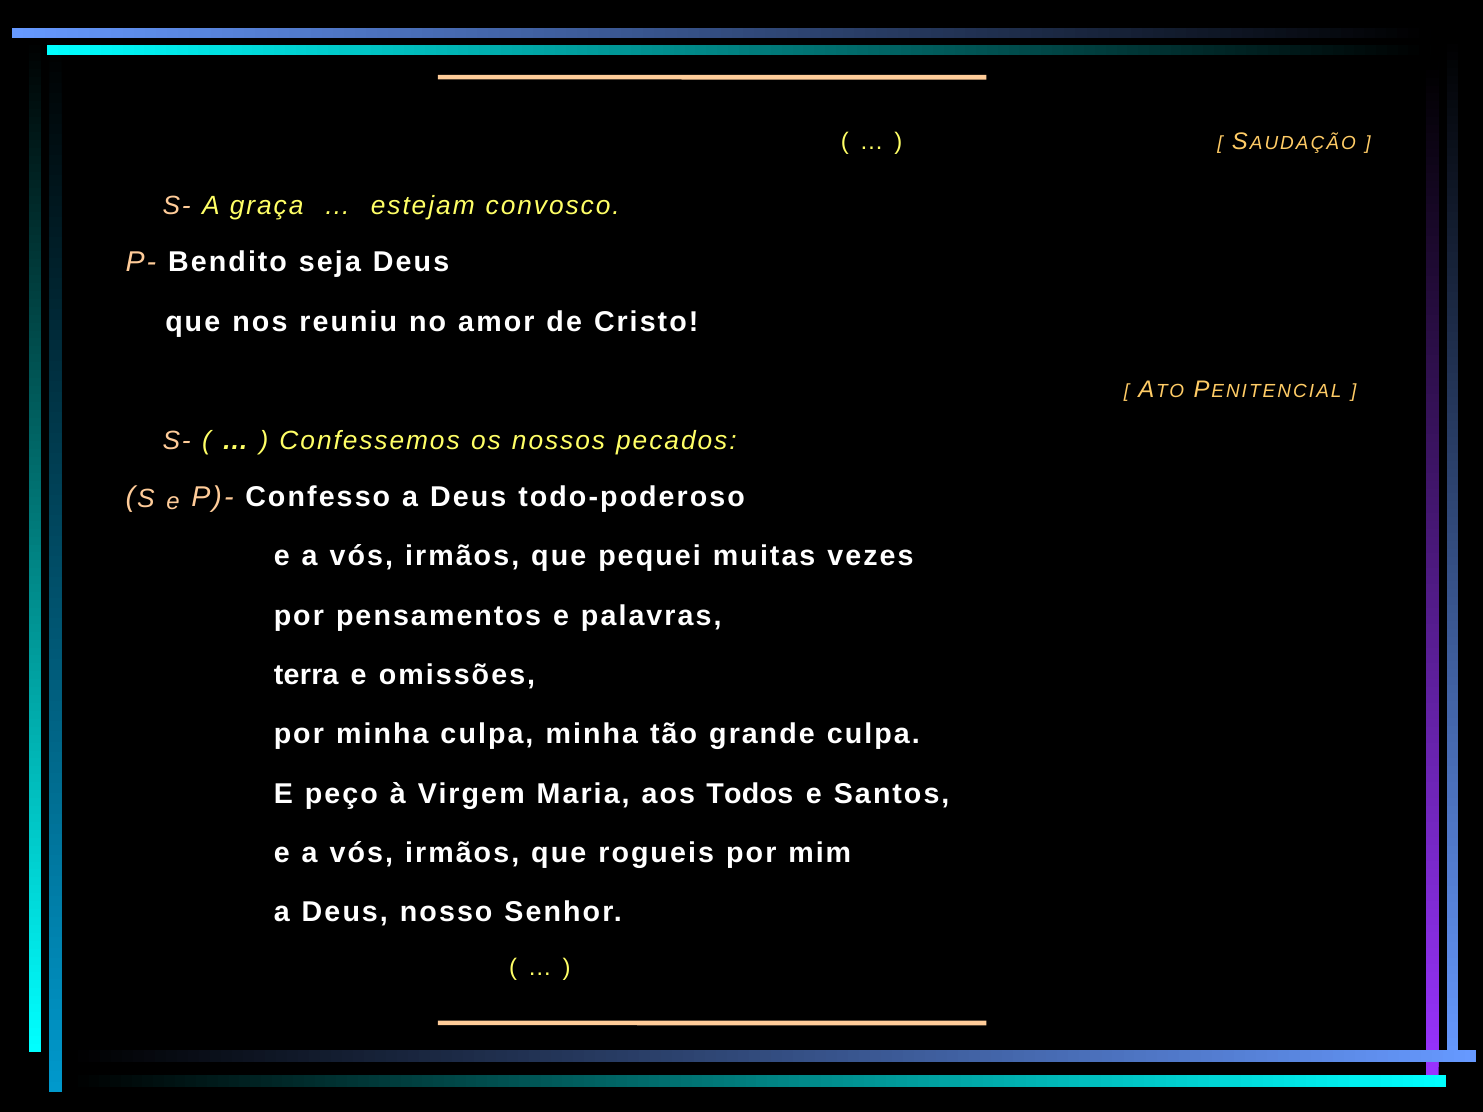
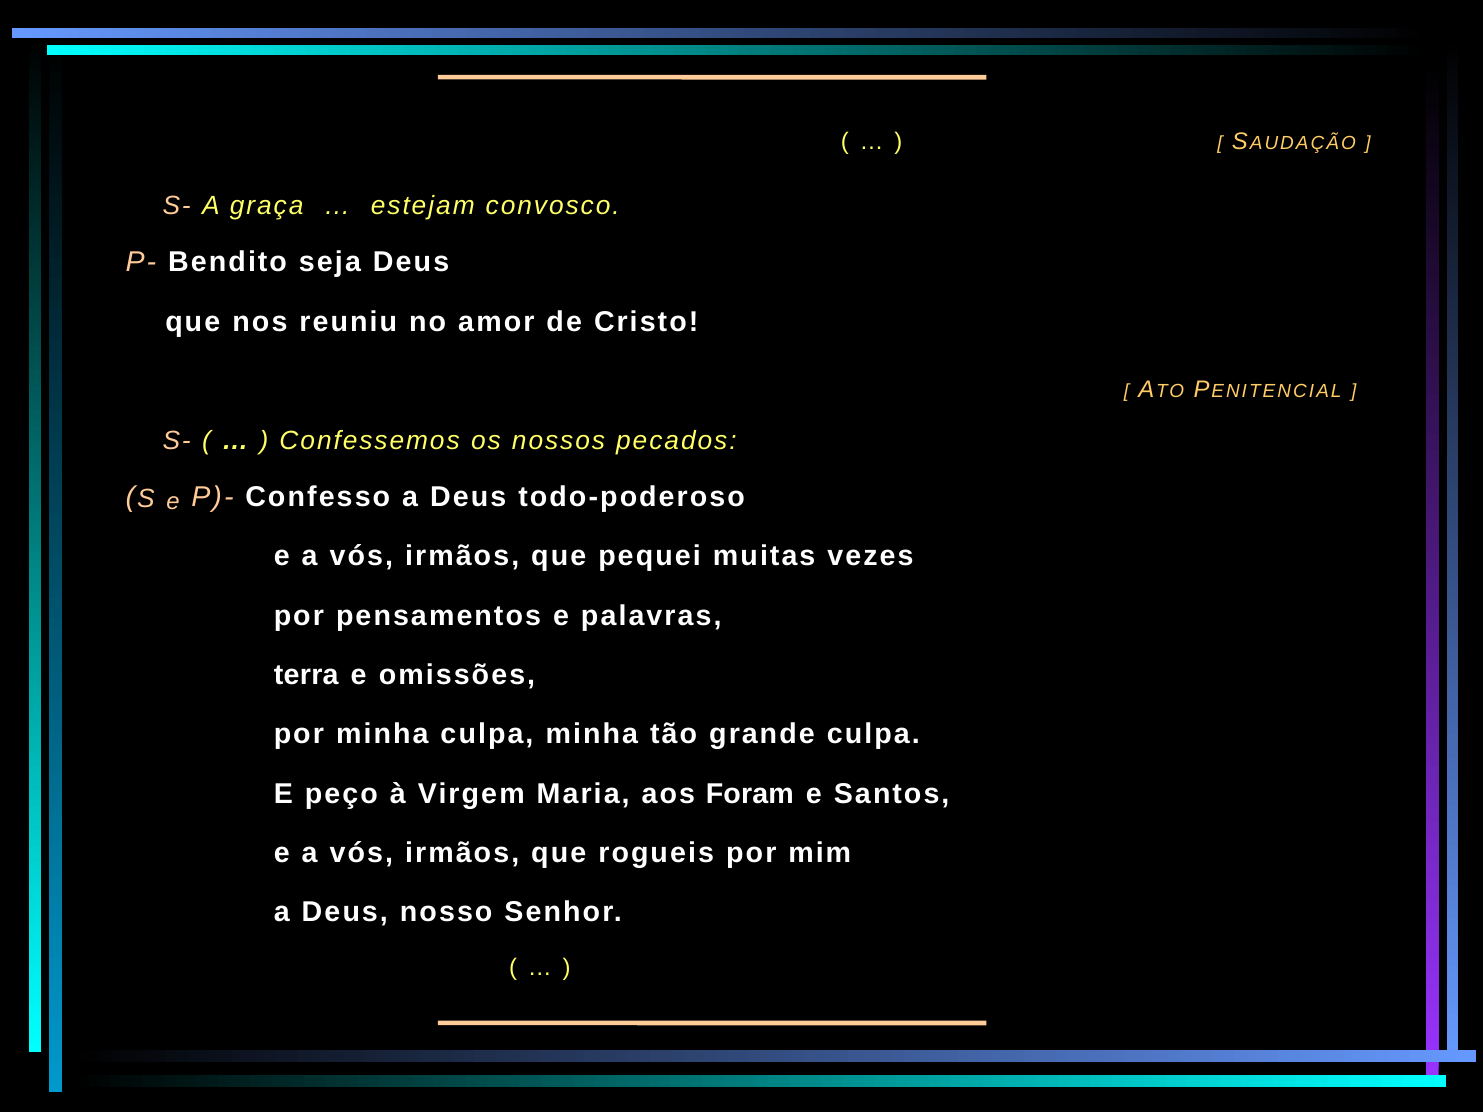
Todos: Todos -> Foram
